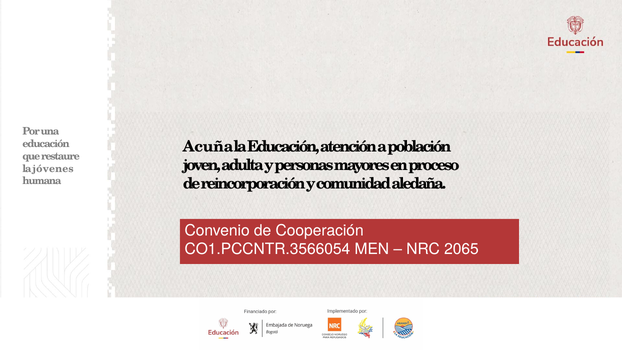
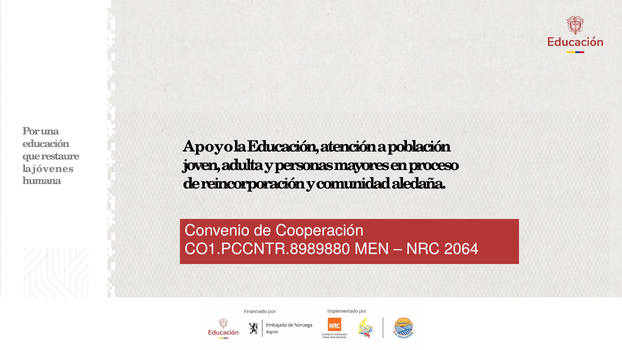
Acuña: Acuña -> Apoyo
CO1.PCCNTR.3566054: CO1.PCCNTR.3566054 -> CO1.PCCNTR.8989880
2065: 2065 -> 2064
